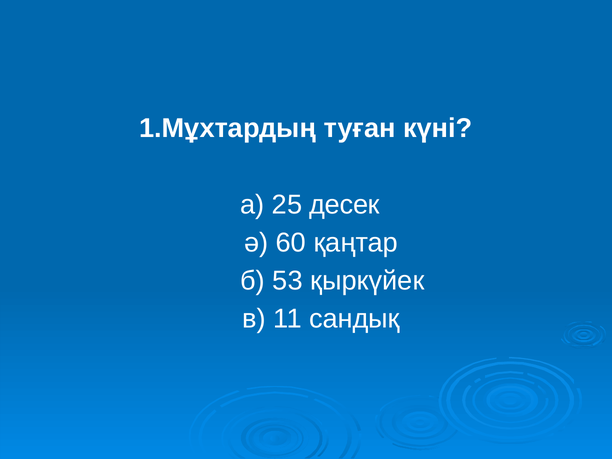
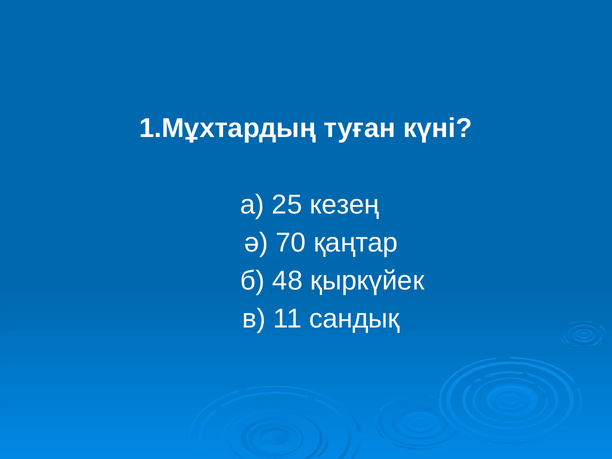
десек: десек -> кезең
60: 60 -> 70
53: 53 -> 48
